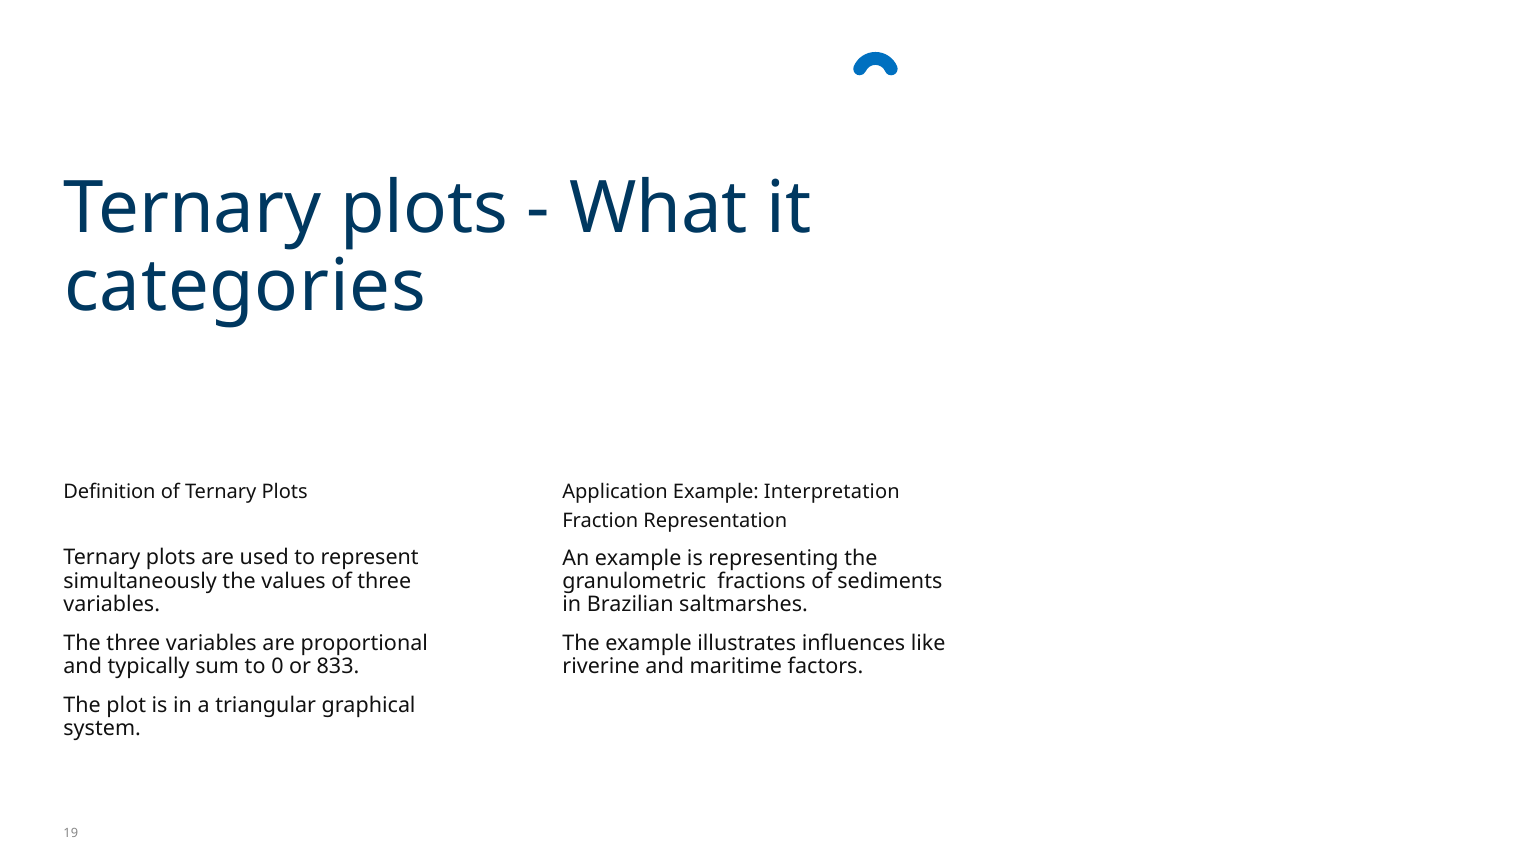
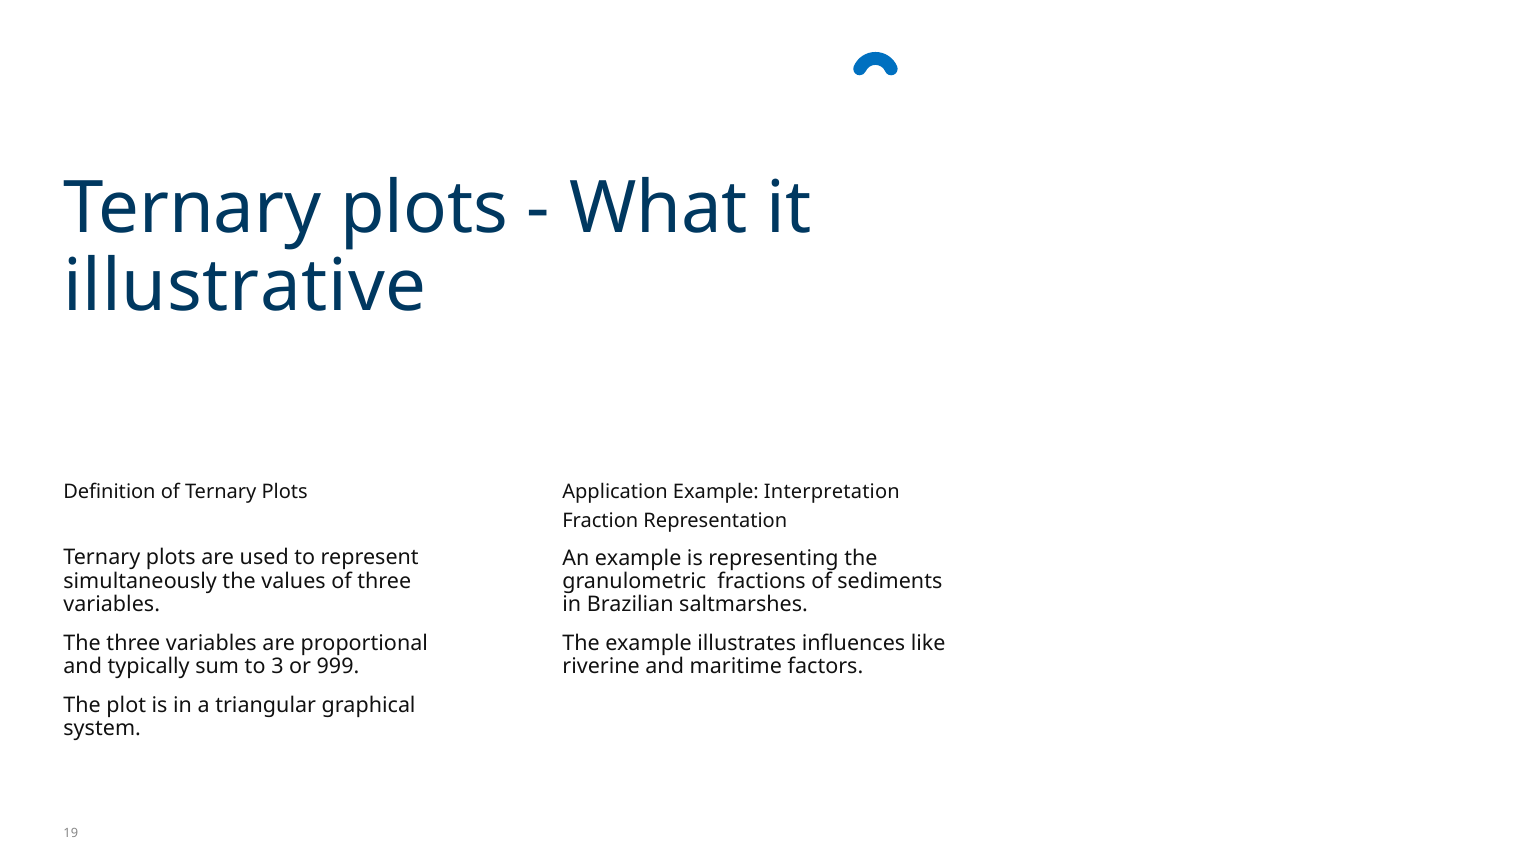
categories: categories -> illustrative
0: 0 -> 3
833: 833 -> 999
